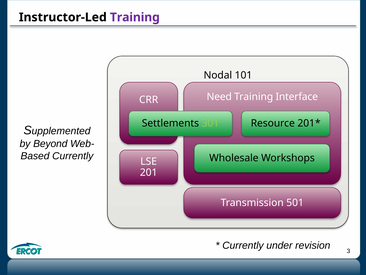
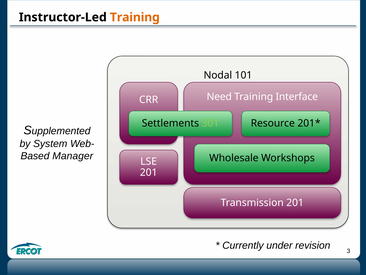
Training at (135, 17) colour: purple -> orange
Beyond: Beyond -> System
Currently at (73, 156): Currently -> Manager
Transmission 501: 501 -> 201
